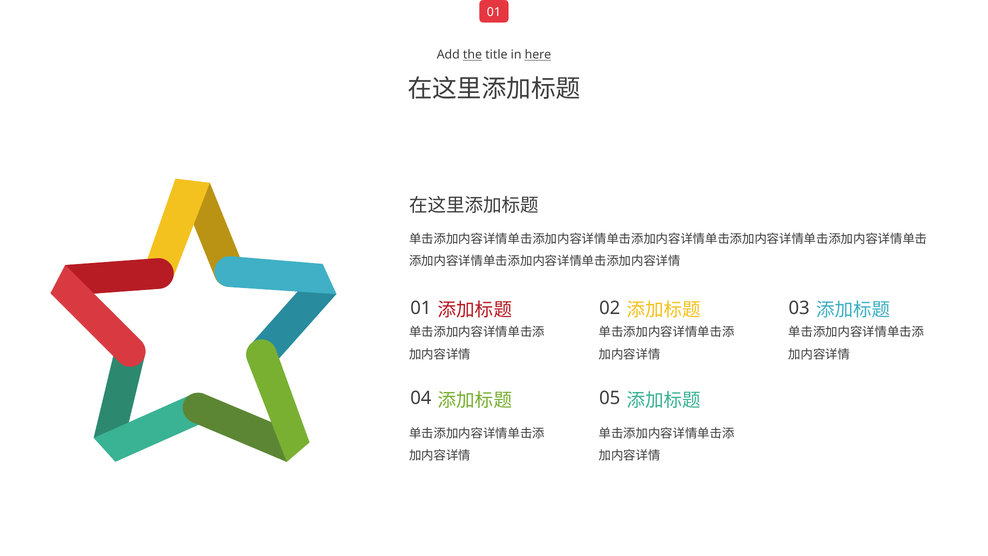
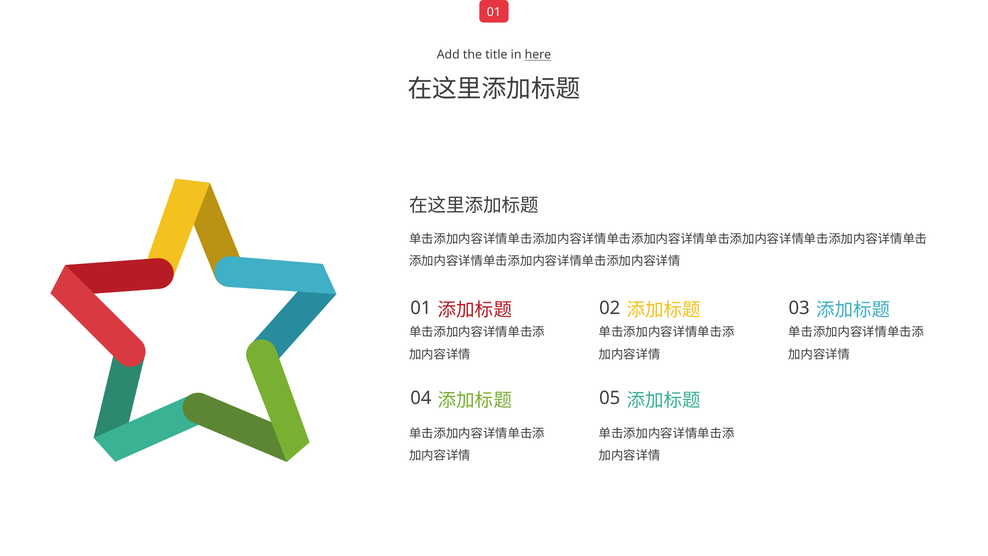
the underline: present -> none
